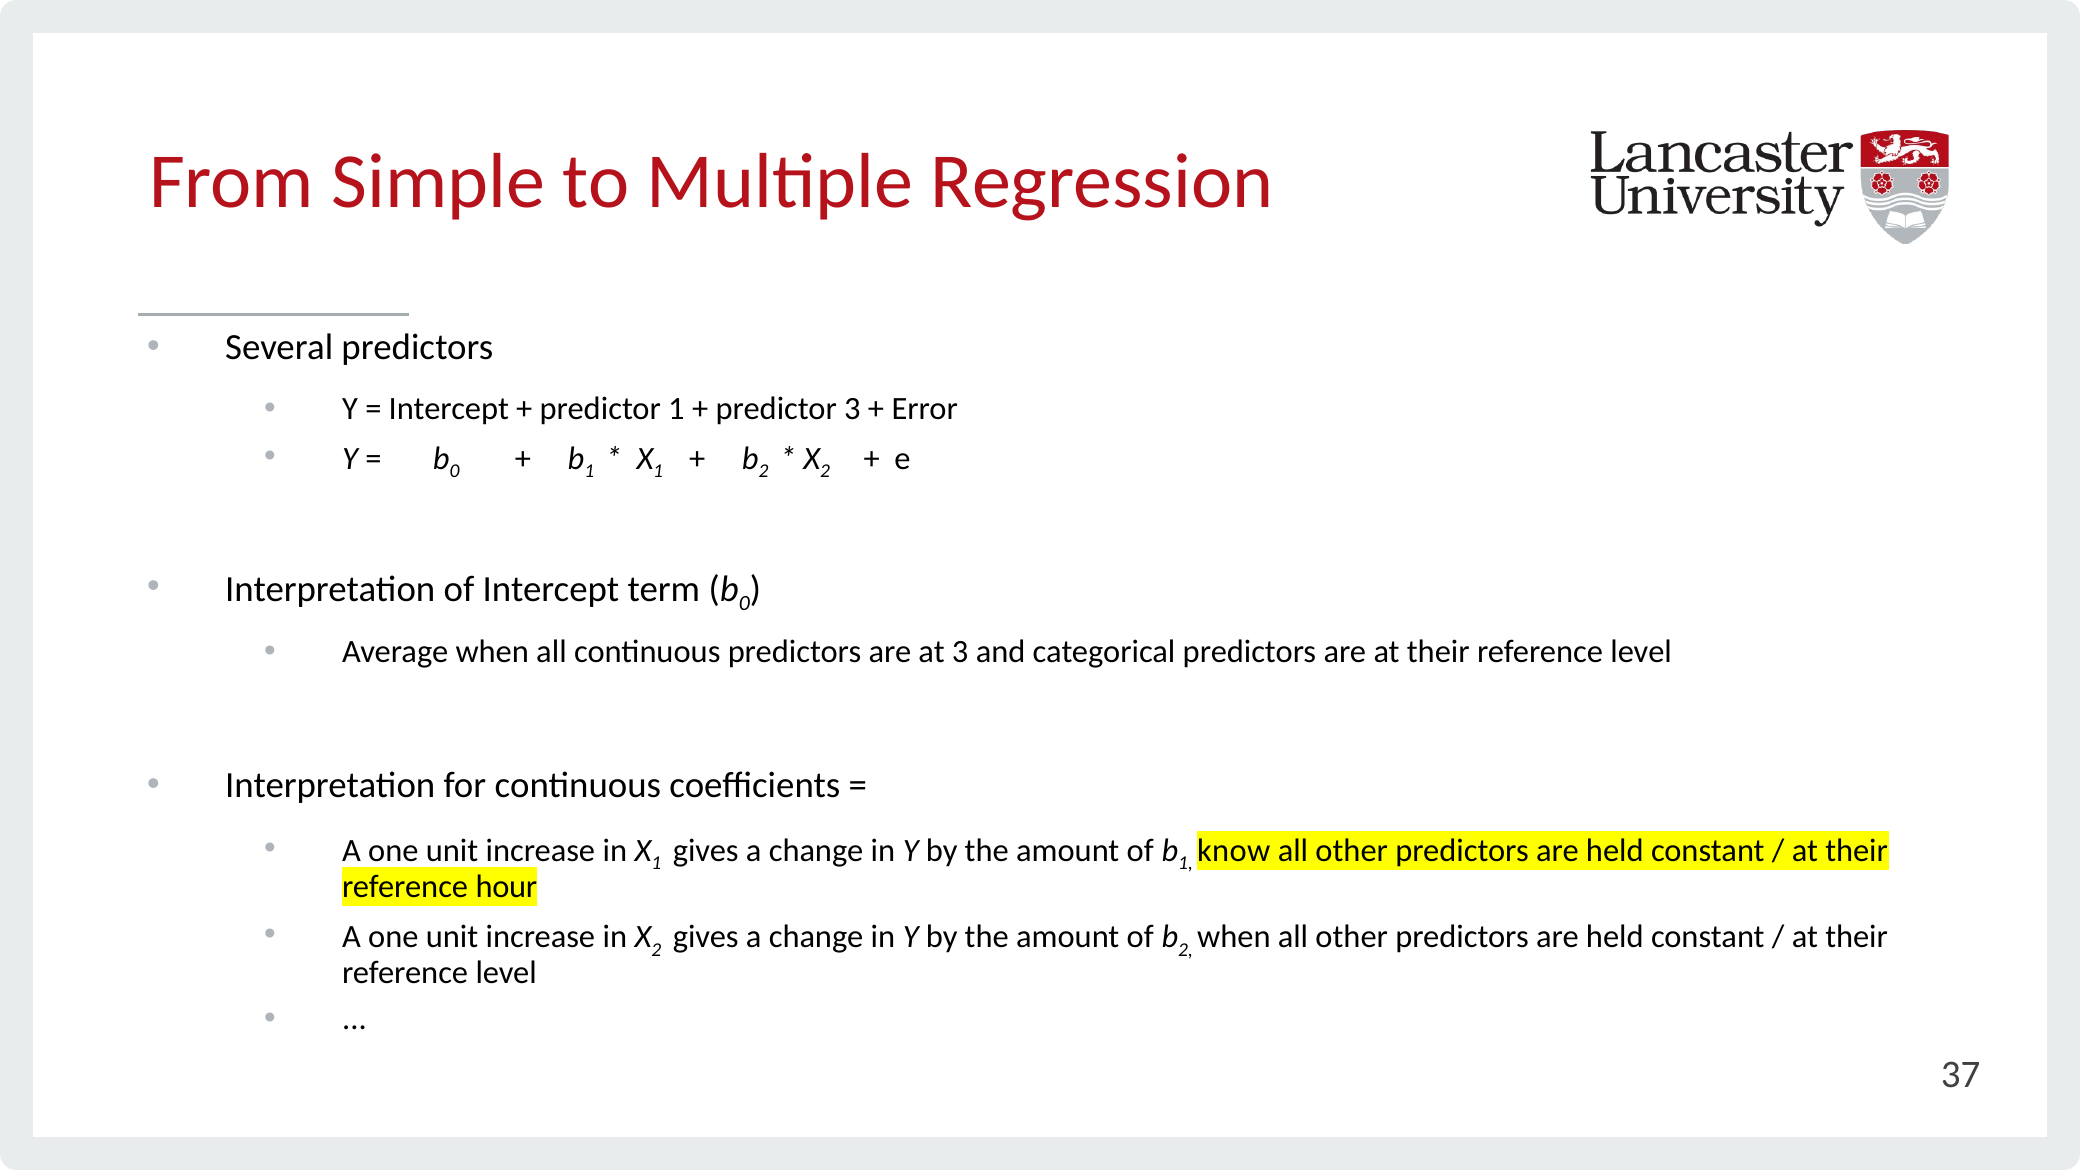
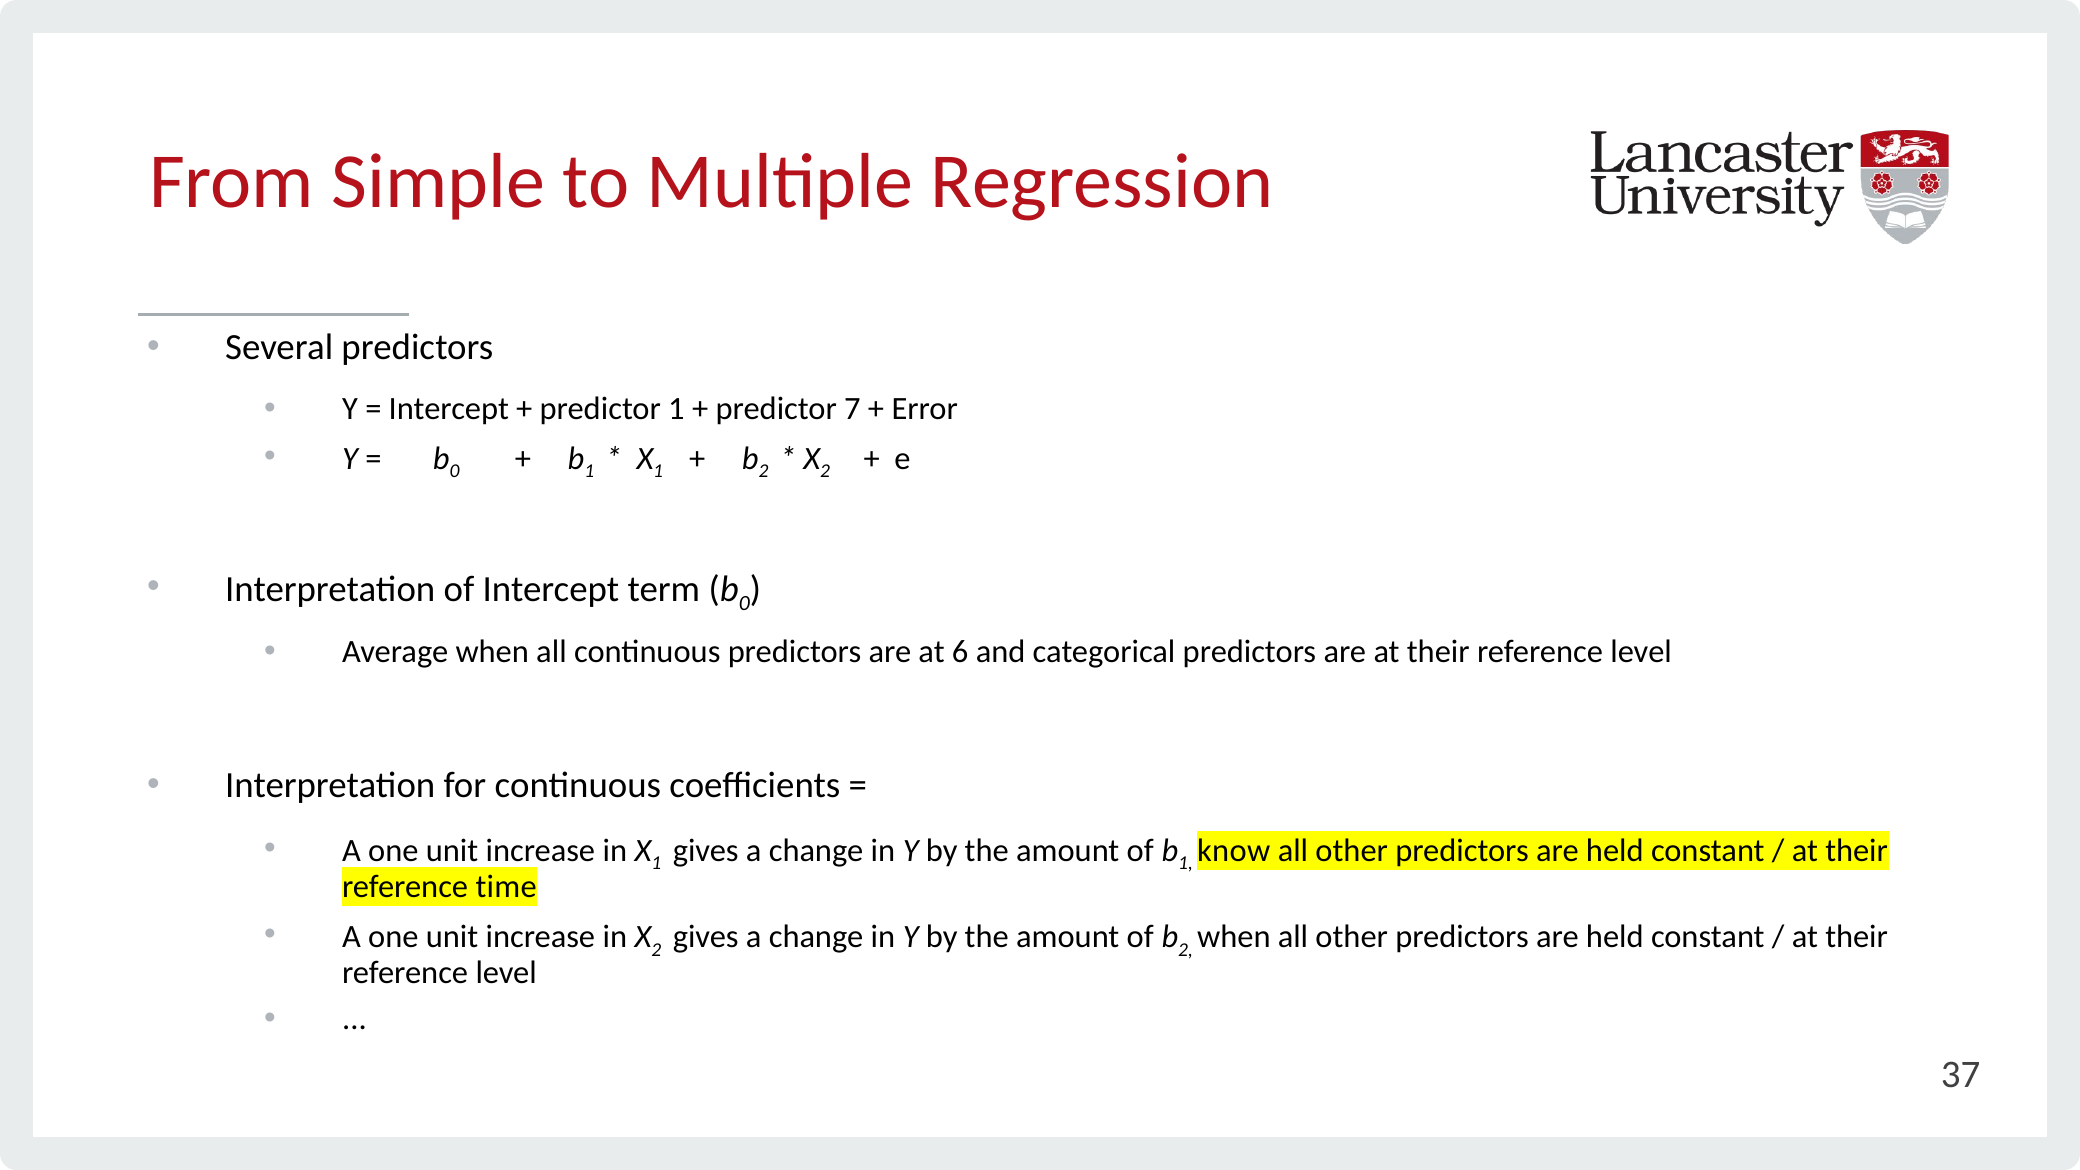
predictor 3: 3 -> 7
at 3: 3 -> 6
hour: hour -> time
